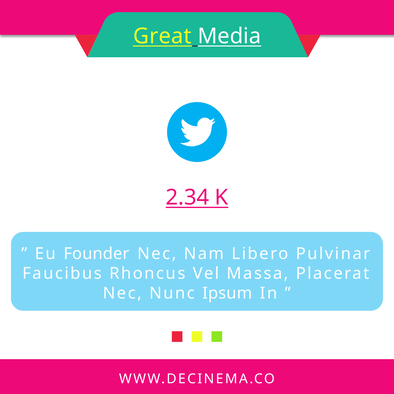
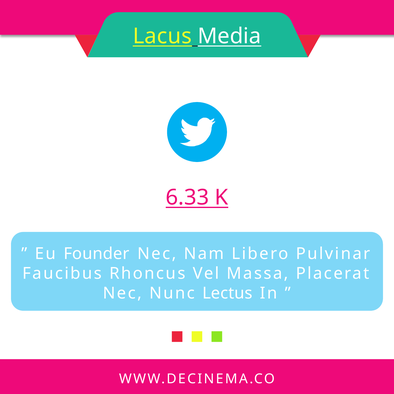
Great: Great -> Lacus
2.34: 2.34 -> 6.33
Ipsum: Ipsum -> Lectus
